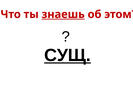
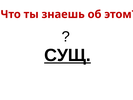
знаешь underline: present -> none
